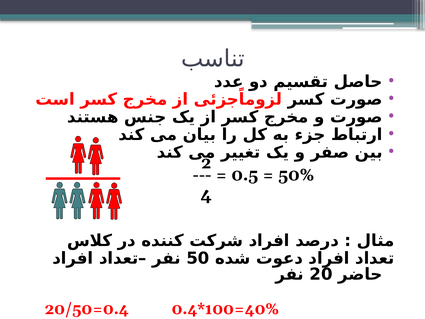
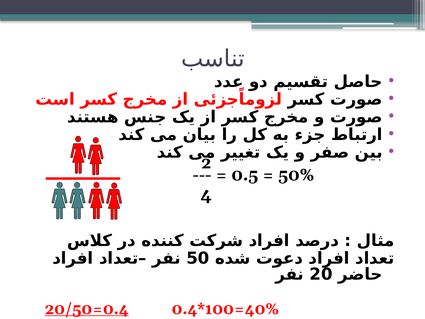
20/50=0.4 underline: none -> present
